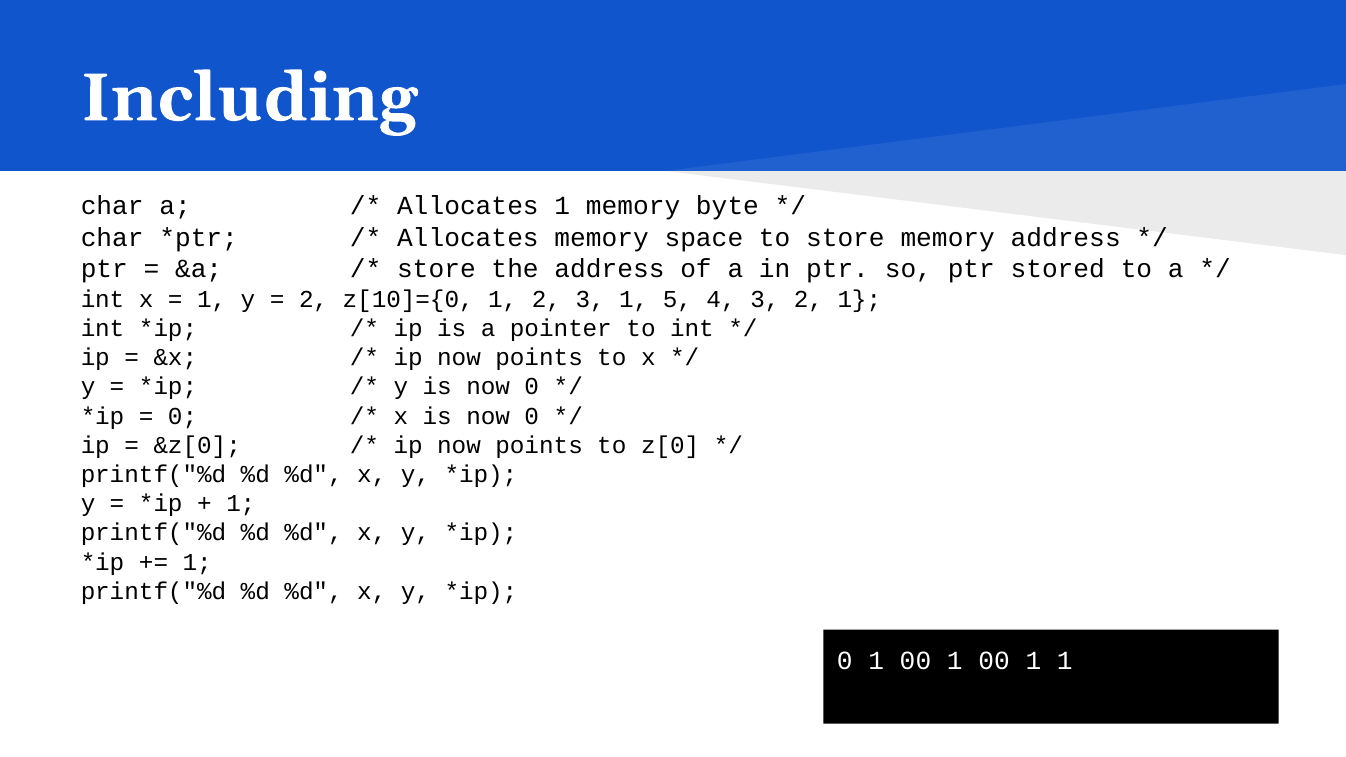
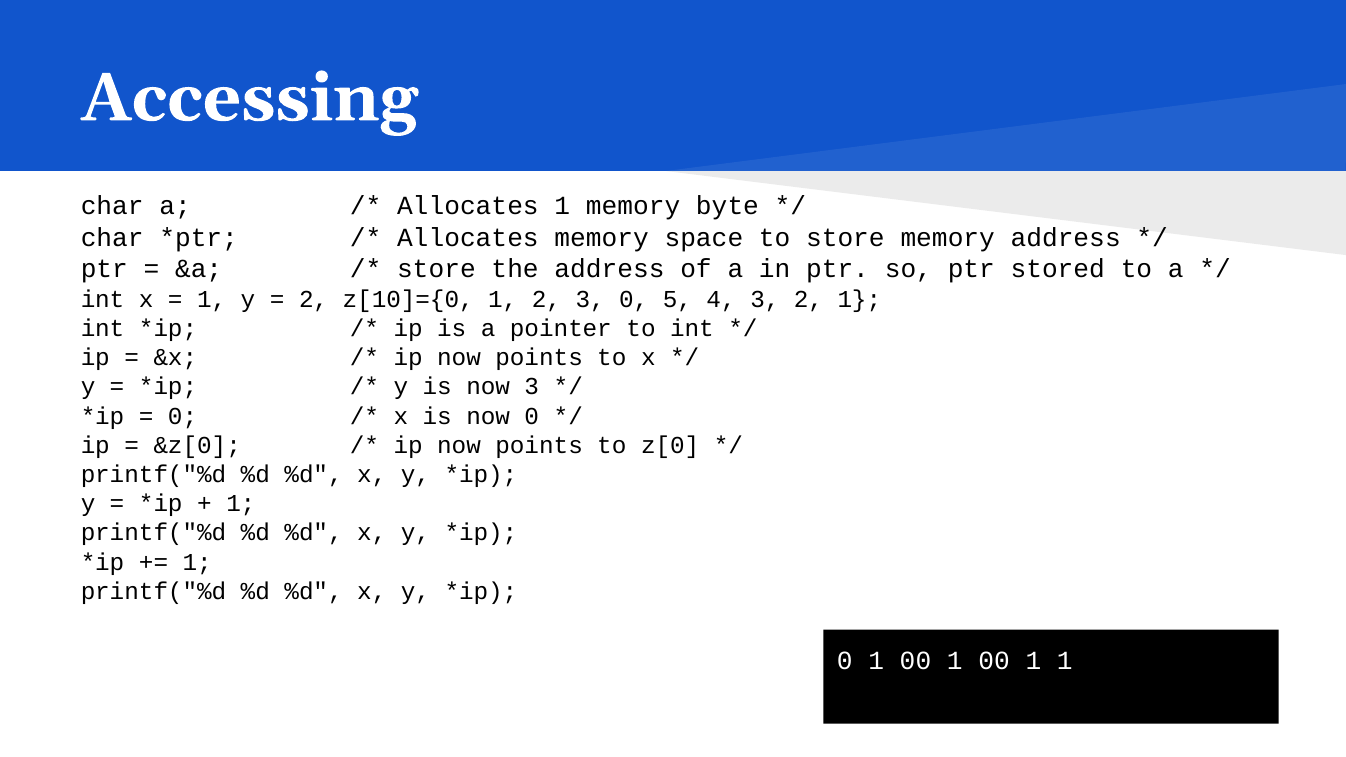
Including: Including -> Accessing
3 1: 1 -> 0
y is now 0: 0 -> 3
